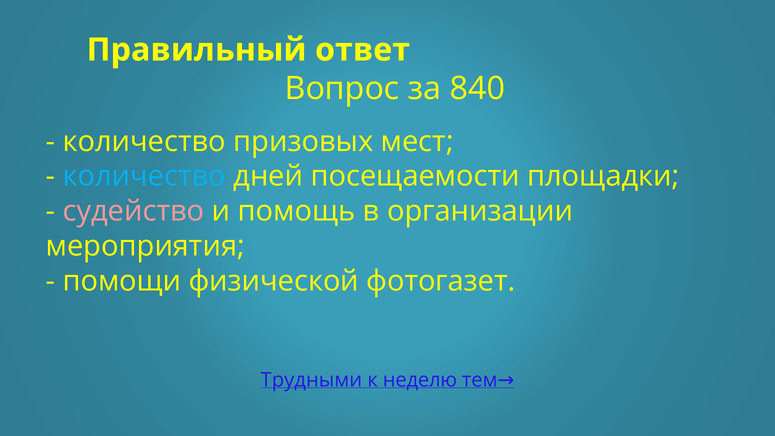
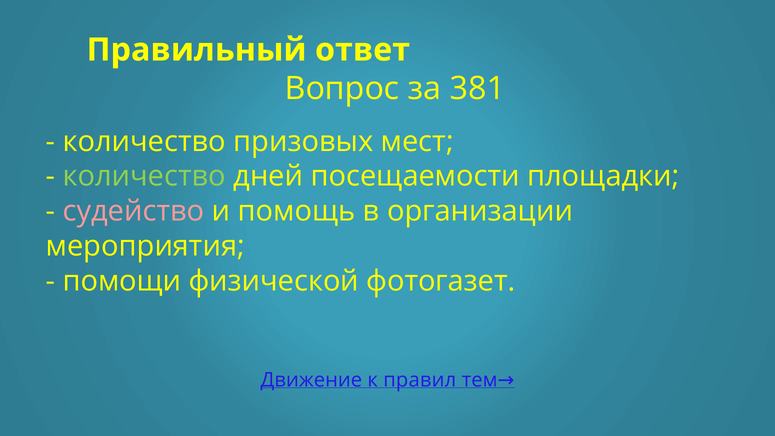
840: 840 -> 381
количество at (144, 176) colour: light blue -> light green
Трудными: Трудными -> Движение
неделю: неделю -> правил
